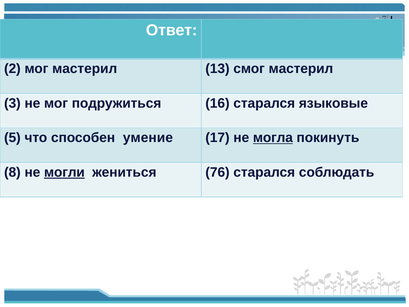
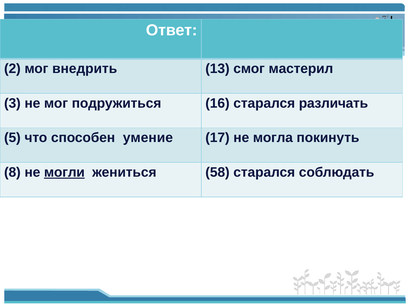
мог мастерил: мастерил -> внедрить
языковые: языковые -> различать
могла underline: present -> none
76: 76 -> 58
